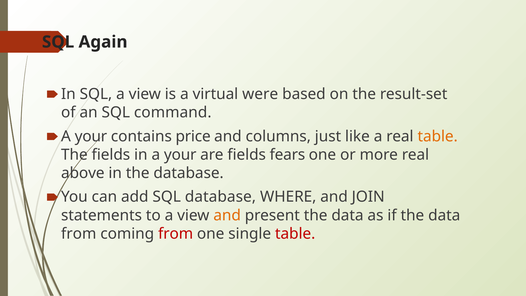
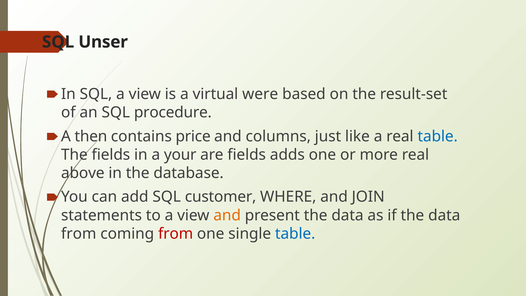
Again: Again -> Unser
command: command -> procedure
your at (91, 136): your -> then
table at (438, 136) colour: orange -> blue
fears: fears -> adds
SQL database: database -> customer
table at (295, 234) colour: red -> blue
